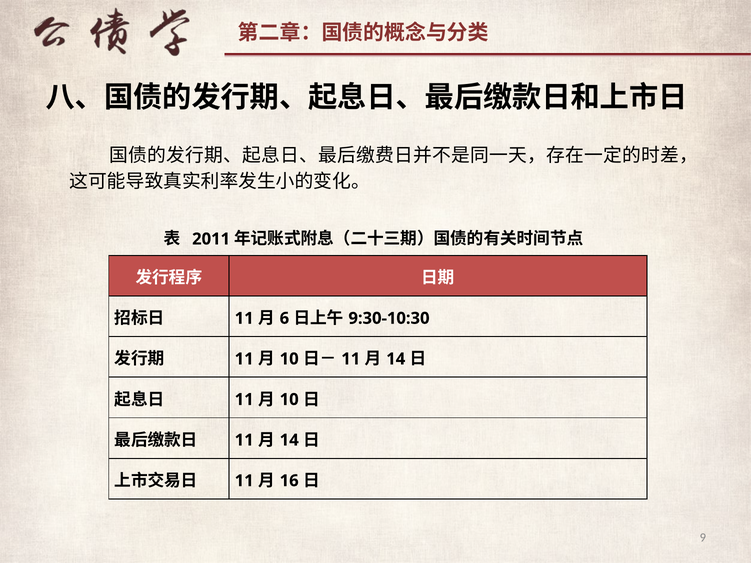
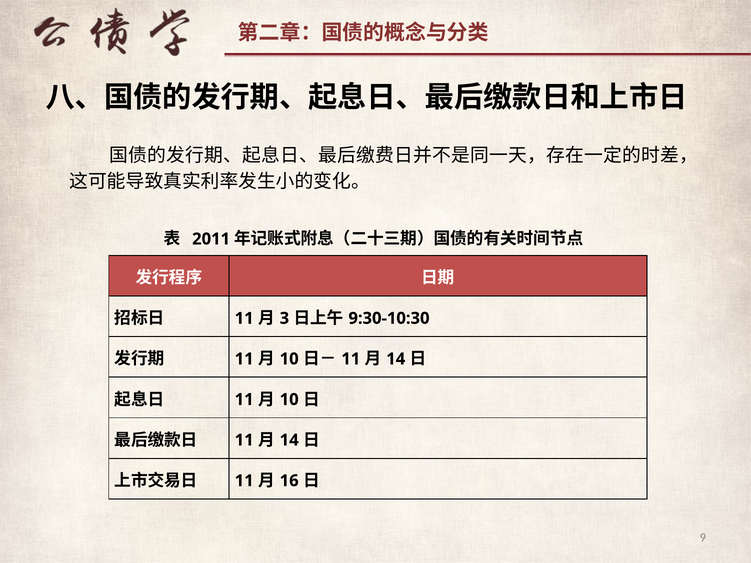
6: 6 -> 3
